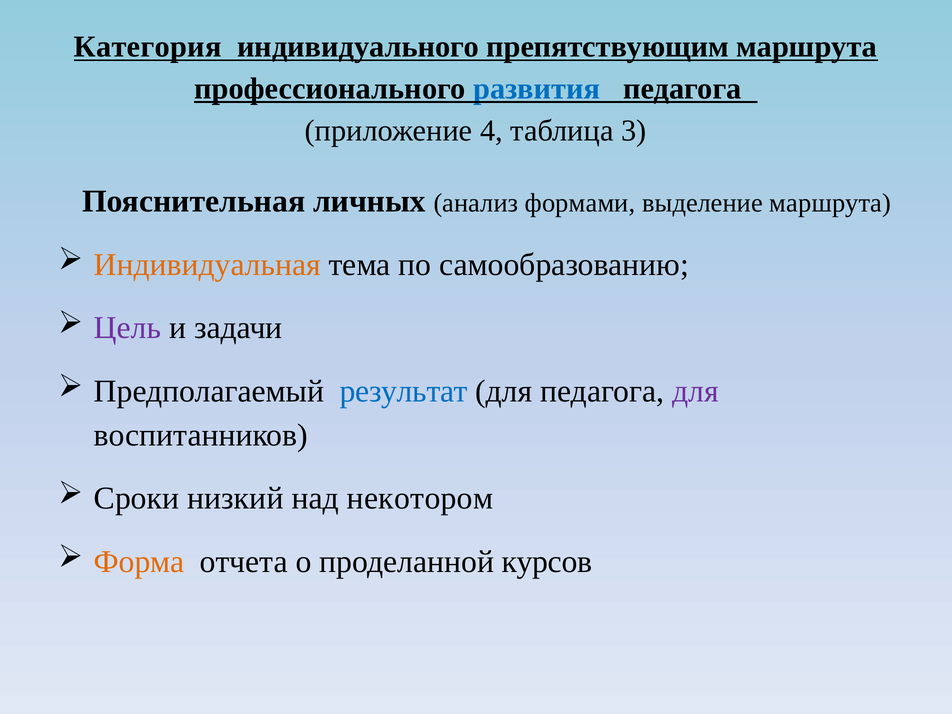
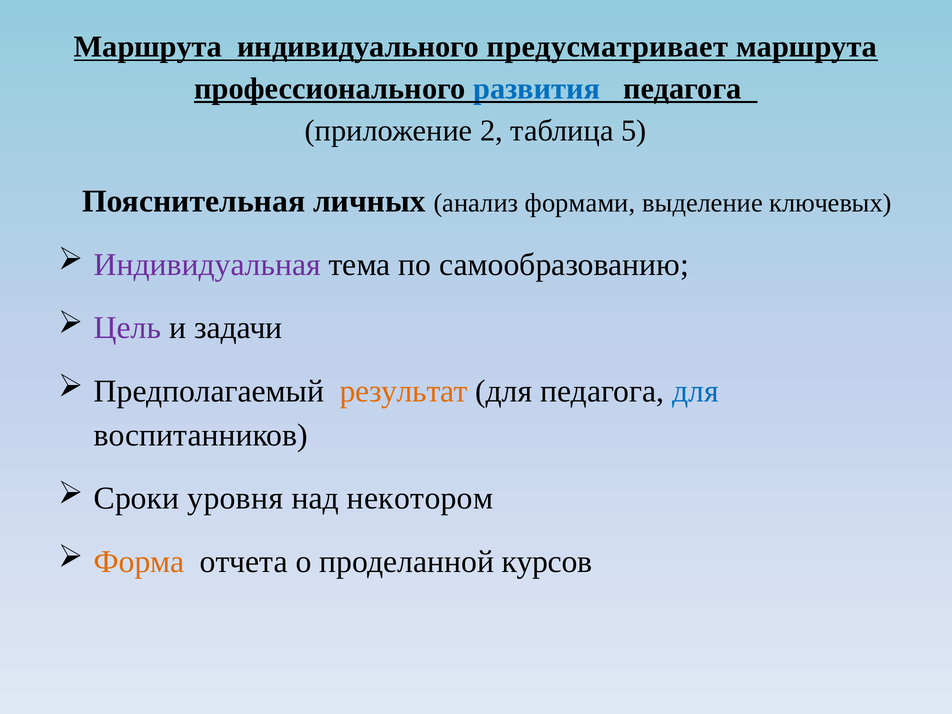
Категория at (148, 47): Категория -> Маршрута
препятствующим: препятствующим -> предусматривает
4: 4 -> 2
3: 3 -> 5
выделение маршрута: маршрута -> ключевых
Индивидуальная colour: orange -> purple
результат colour: blue -> orange
для at (695, 391) colour: purple -> blue
низкий: низкий -> уровня
